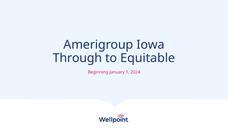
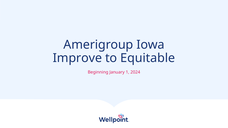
Through: Through -> Improve
